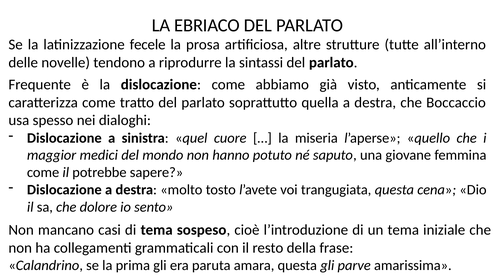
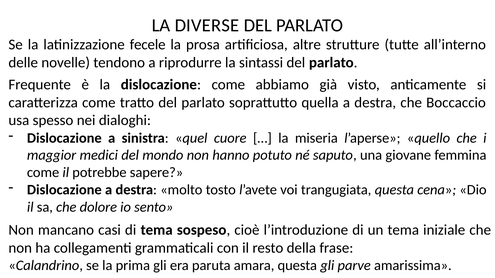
EBRIACO: EBRIACO -> DIVERSE
